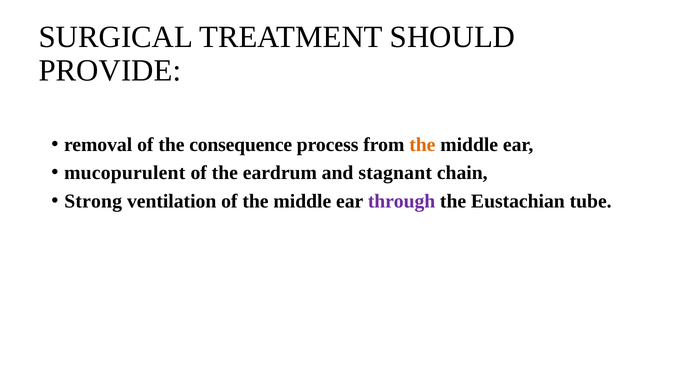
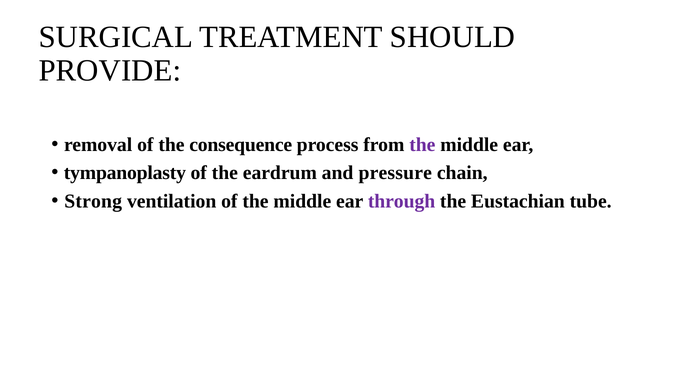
the at (422, 145) colour: orange -> purple
mucopurulent: mucopurulent -> tympanoplasty
stagnant: stagnant -> pressure
